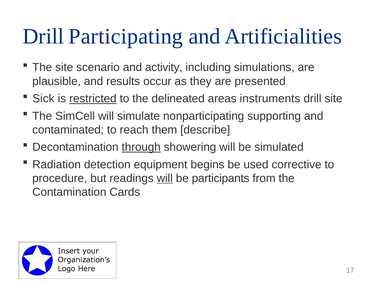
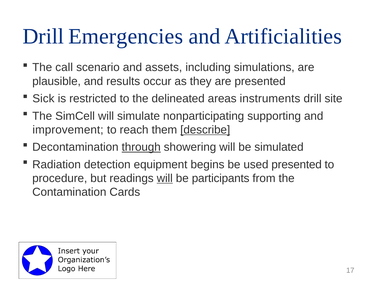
Participating: Participating -> Emergencies
The site: site -> call
activity: activity -> assets
restricted underline: present -> none
contaminated: contaminated -> improvement
describe underline: none -> present
used corrective: corrective -> presented
